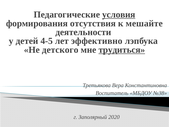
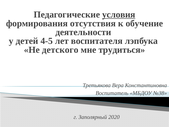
мешайте: мешайте -> обучение
эффективно: эффективно -> воспитателя
трудиться underline: present -> none
